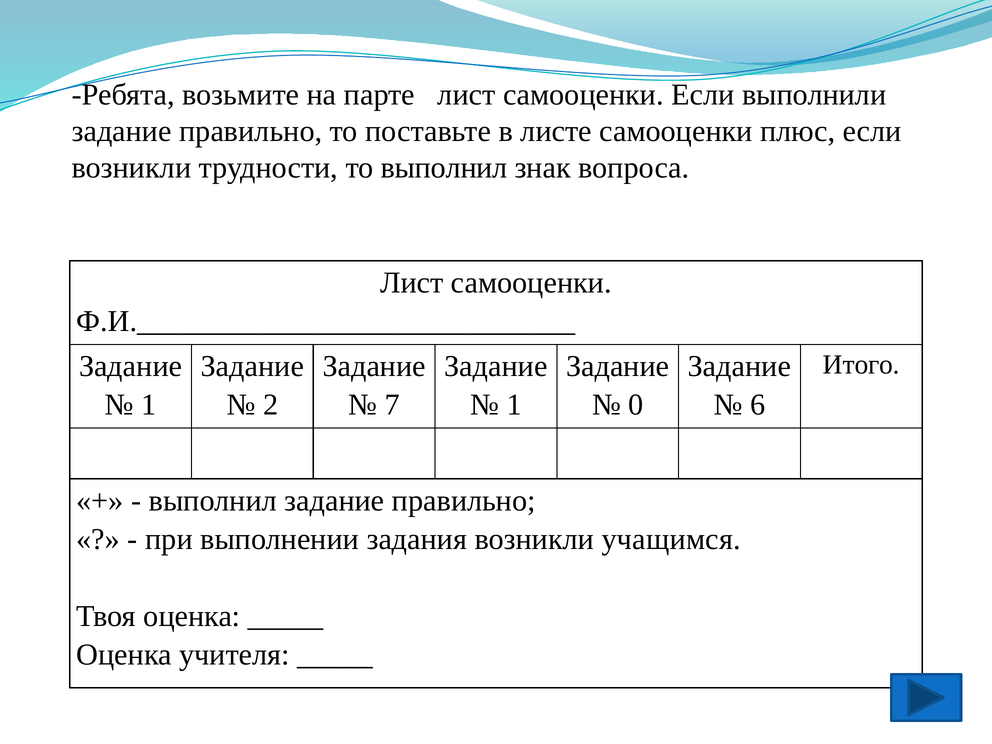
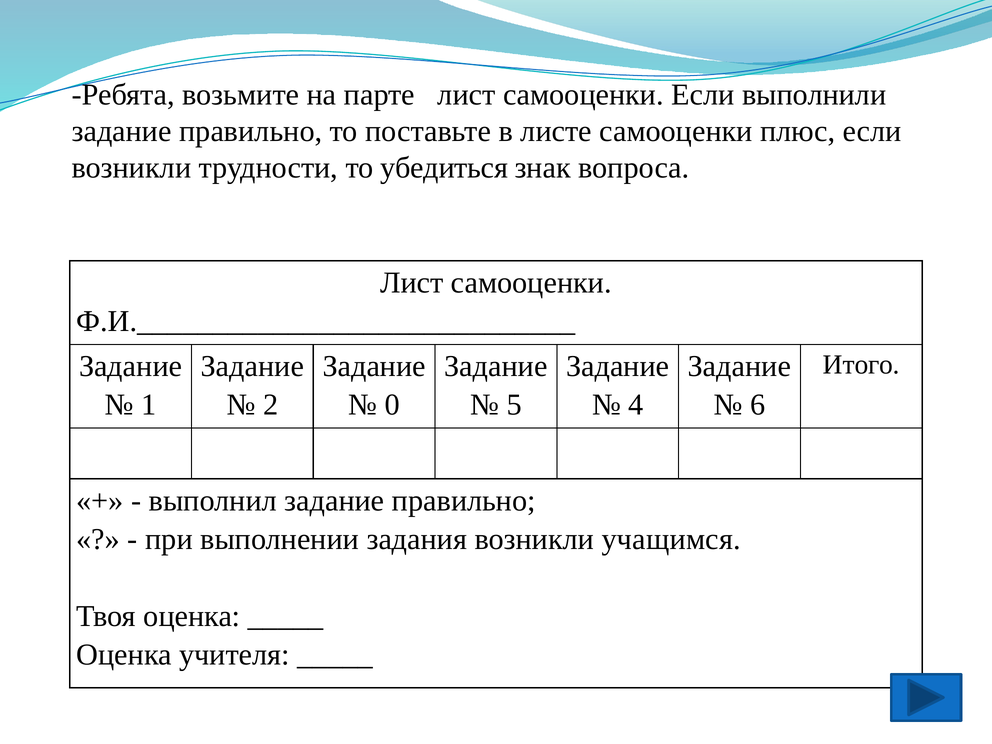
то выполнил: выполнил -> убедиться
7: 7 -> 0
1 at (514, 405): 1 -> 5
0: 0 -> 4
